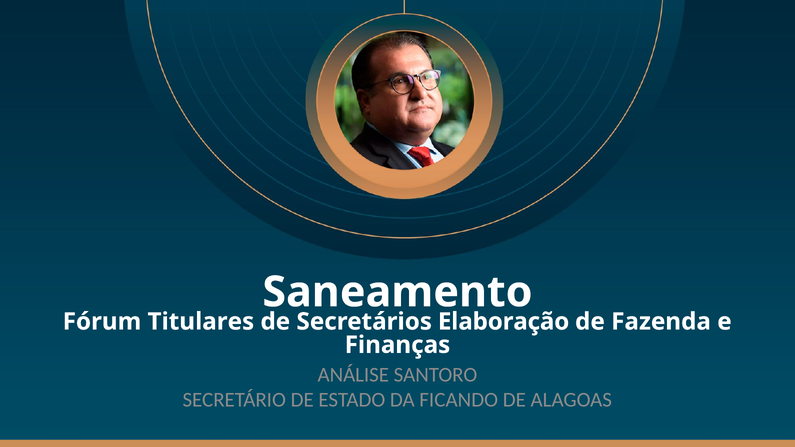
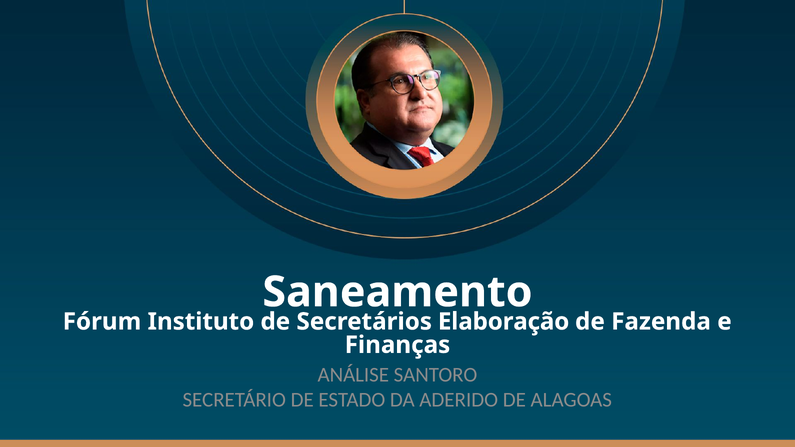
Titulares: Titulares -> Instituto
FICANDO: FICANDO -> ADERIDO
